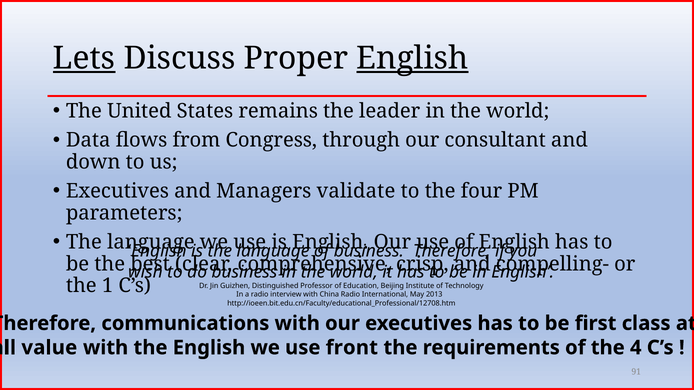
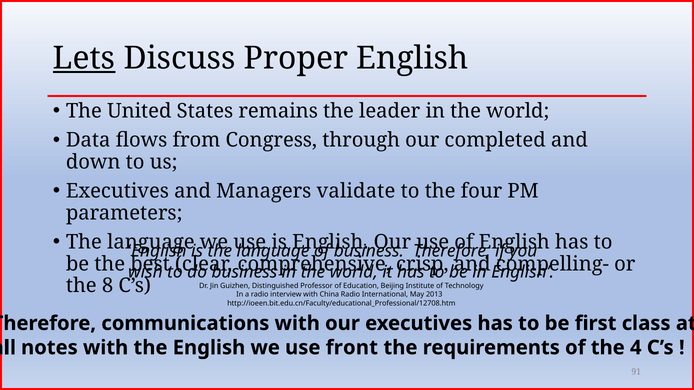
English at (412, 58) underline: present -> none
consultant: consultant -> completed
1: 1 -> 8
value: value -> notes
